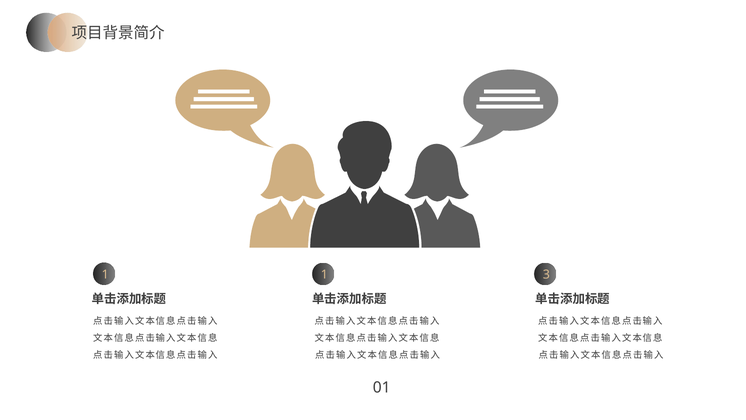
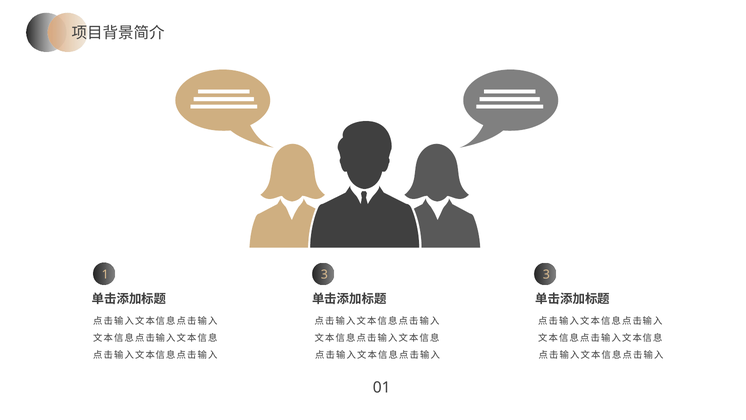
1 1: 1 -> 3
